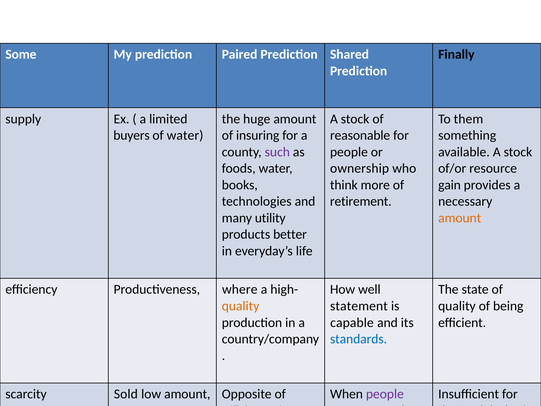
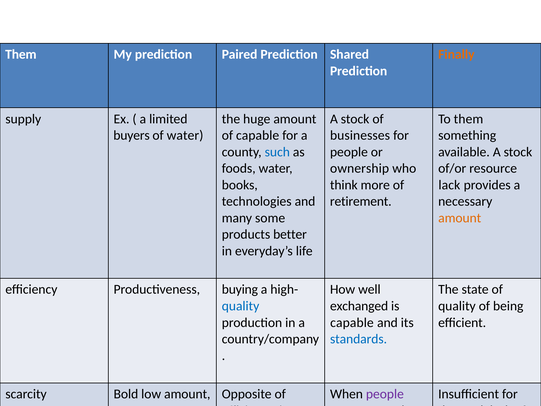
Some at (21, 54): Some -> Them
Finally colour: black -> orange
of insuring: insuring -> capable
reasonable: reasonable -> businesses
such colour: purple -> blue
gain at (449, 185): gain -> lack
utility: utility -> some
where: where -> buying
quality at (241, 306) colour: orange -> blue
statement: statement -> exchanged
Sold: Sold -> Bold
